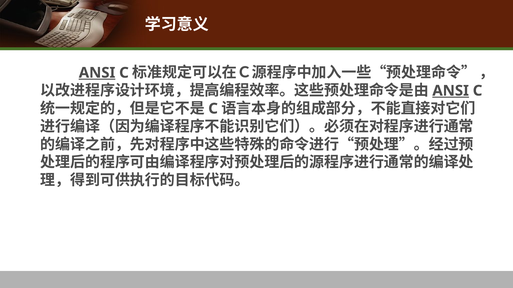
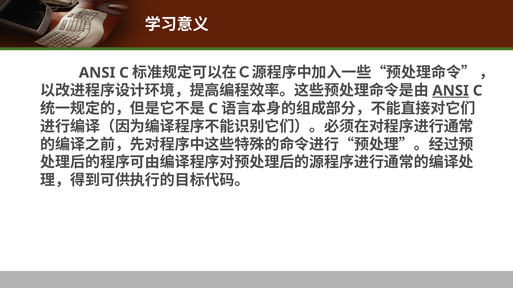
ANSI at (97, 73) underline: present -> none
